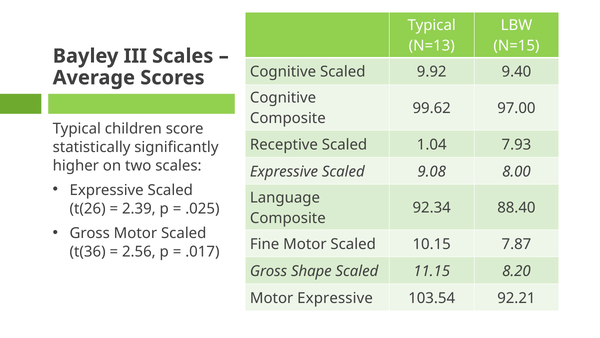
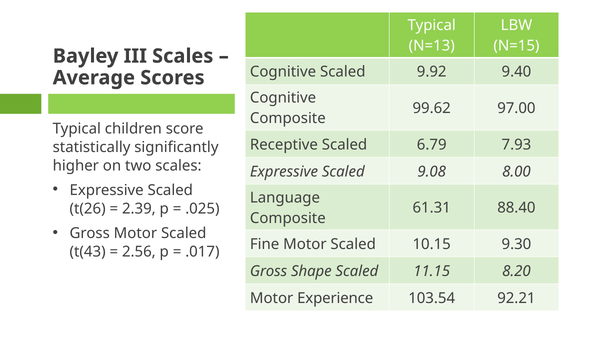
1.04: 1.04 -> 6.79
92.34: 92.34 -> 61.31
7.87: 7.87 -> 9.30
t(36: t(36 -> t(43
Motor Expressive: Expressive -> Experience
